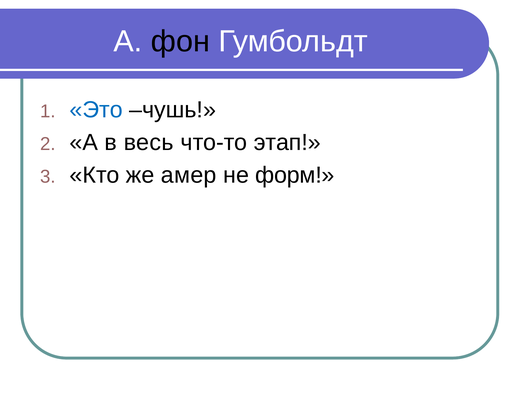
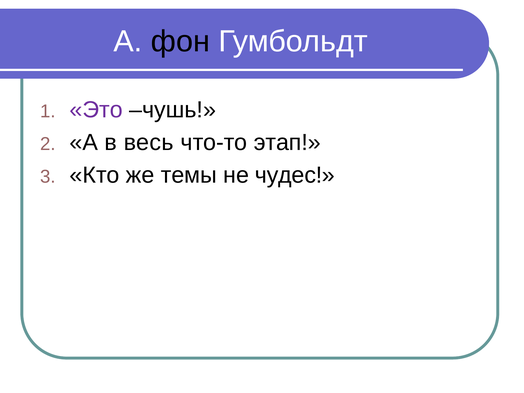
Это colour: blue -> purple
амер: амер -> темы
форм: форм -> чудес
